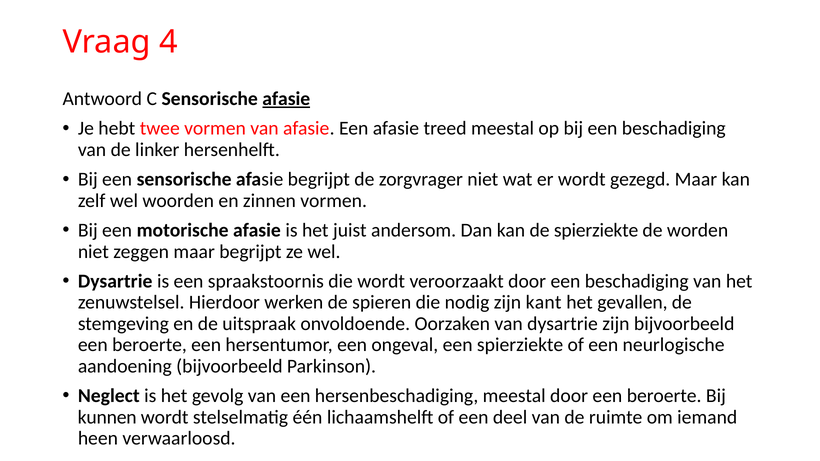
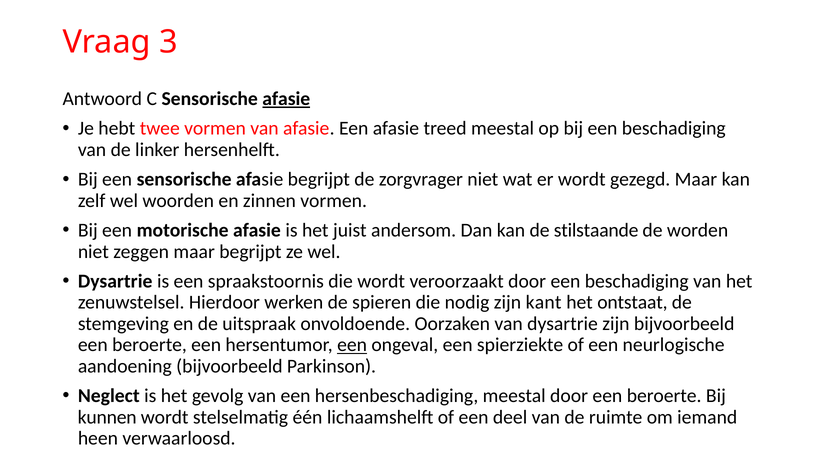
4: 4 -> 3
de spierziekte: spierziekte -> stilstaande
gevallen: gevallen -> ontstaat
een at (352, 345) underline: none -> present
